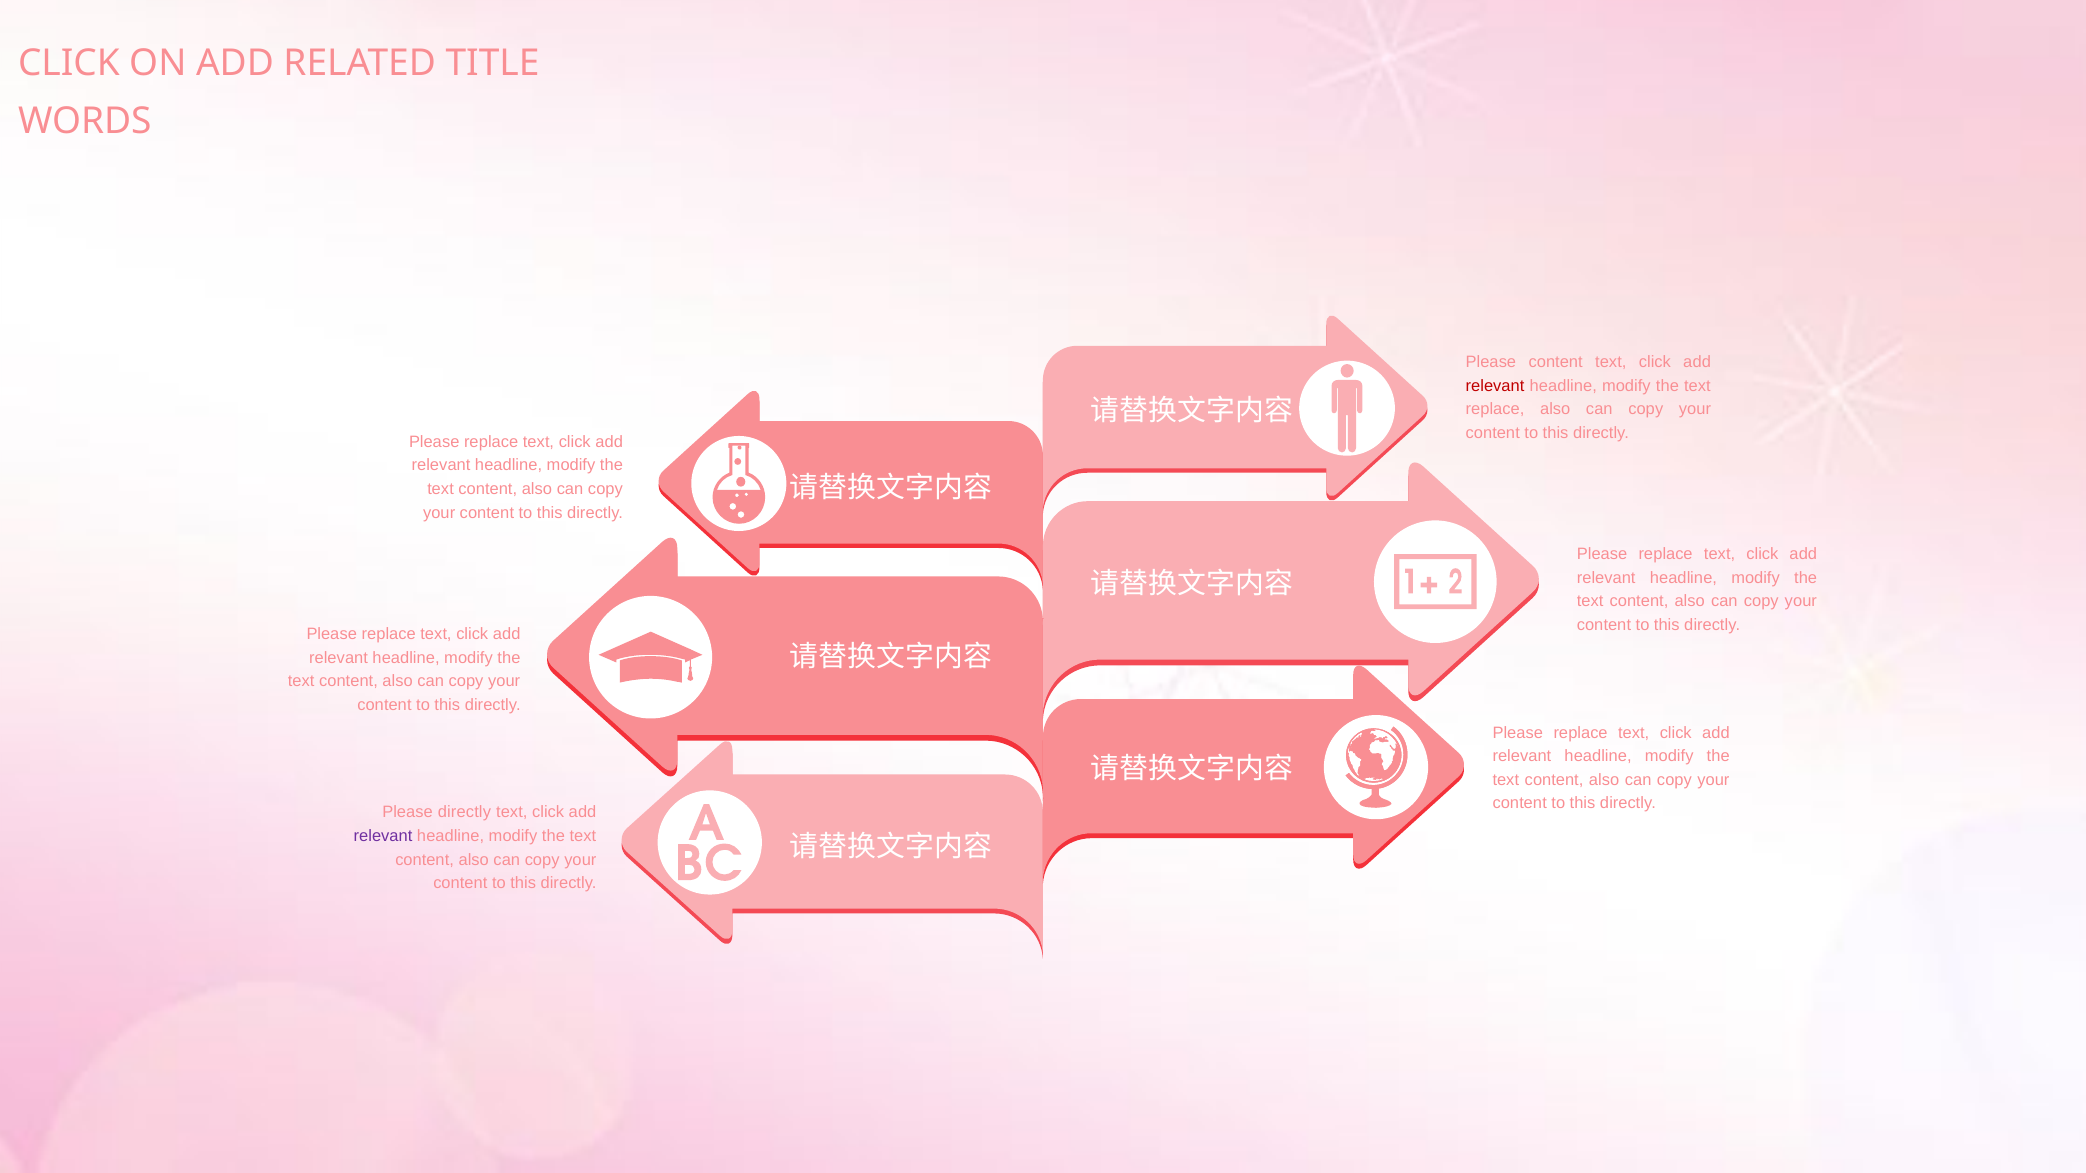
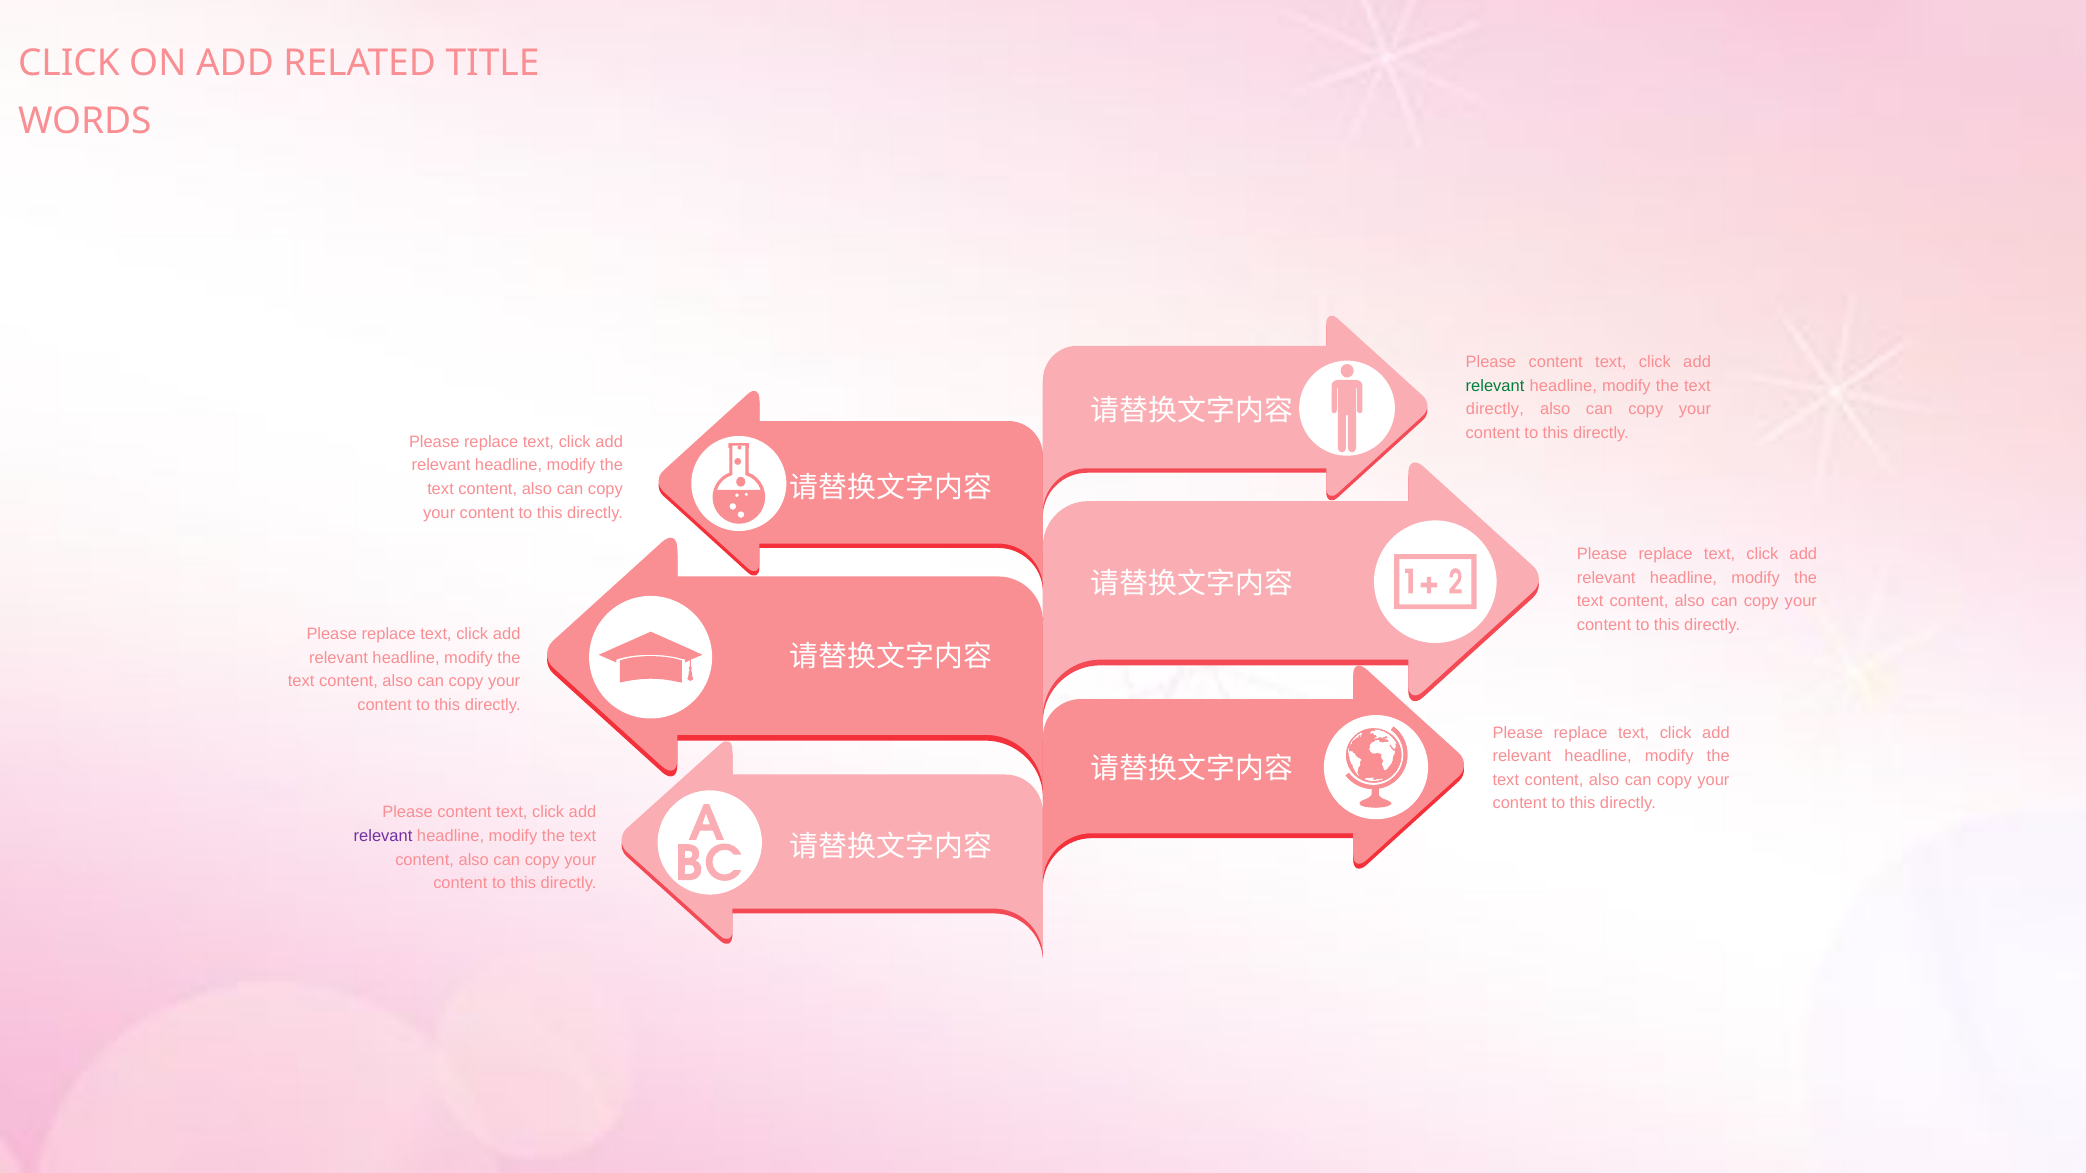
relevant at (1495, 386) colour: red -> green
replace at (1495, 409): replace -> directly
directly at (464, 813): directly -> content
